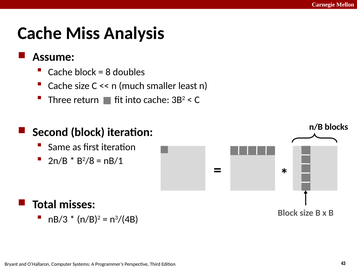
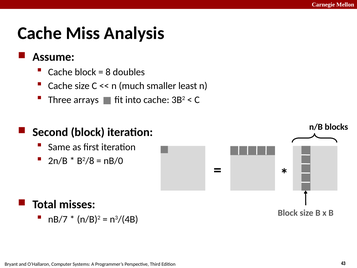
return: return -> arrays
nB/1: nB/1 -> nB/0
nB/3: nB/3 -> nB/7
